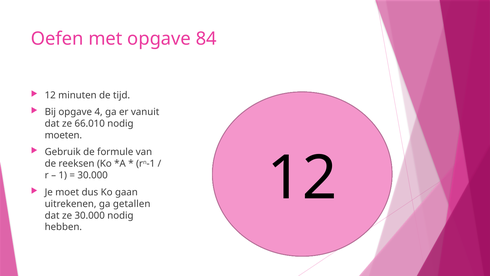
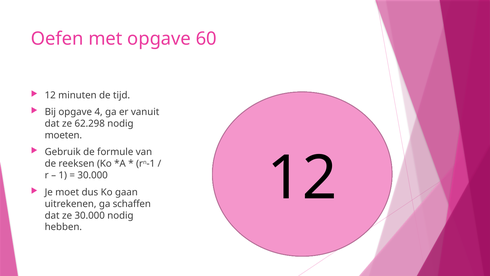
84: 84 -> 60
66.010: 66.010 -> 62.298
getallen: getallen -> schaffen
